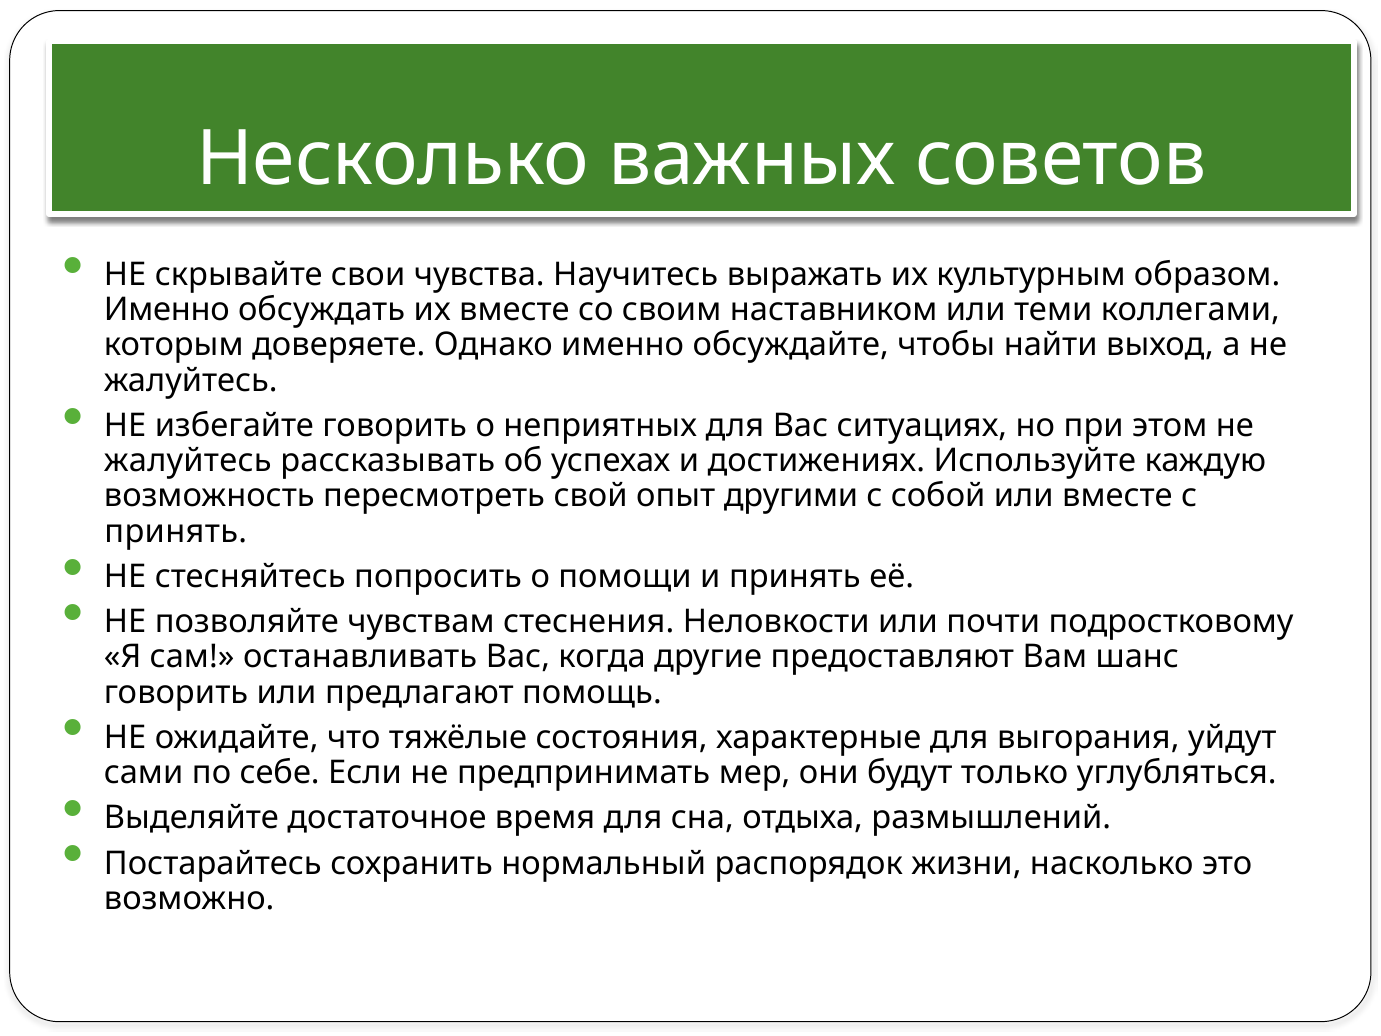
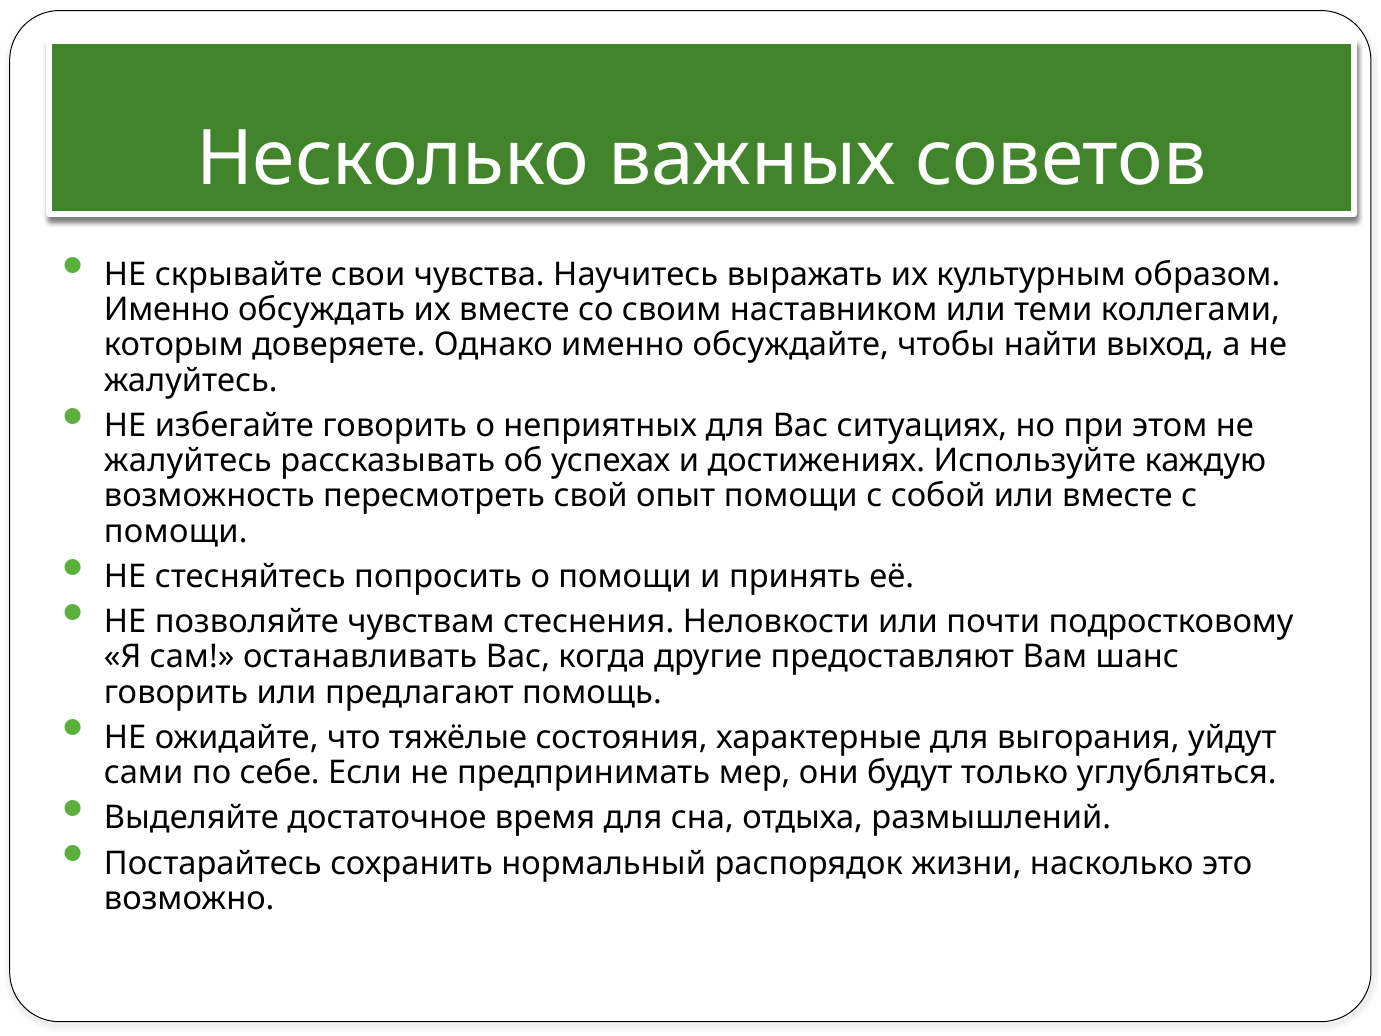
опыт другими: другими -> помощи
принять at (176, 531): принять -> помощи
